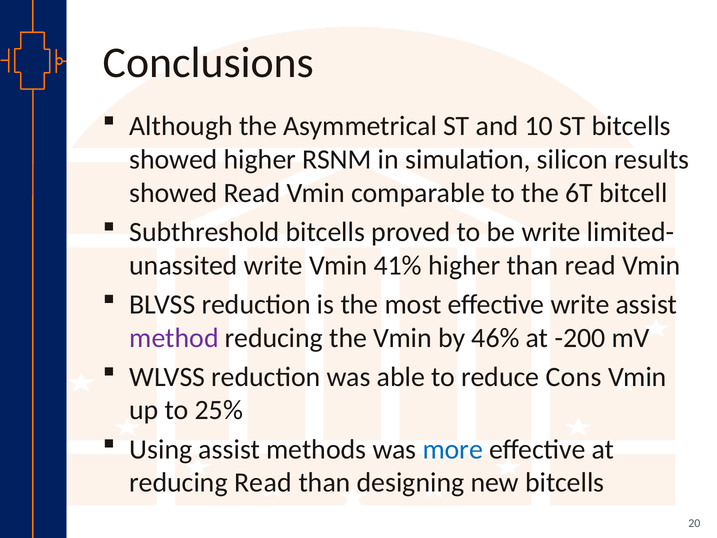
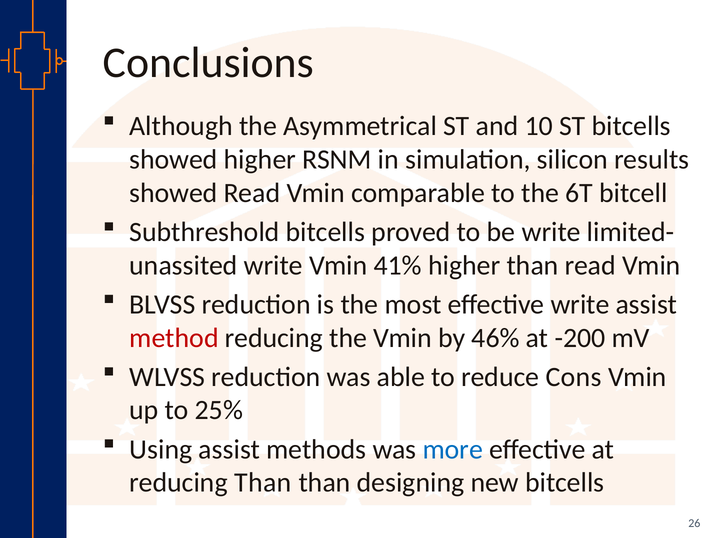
method colour: purple -> red
reducing Read: Read -> Than
20: 20 -> 26
